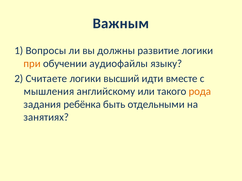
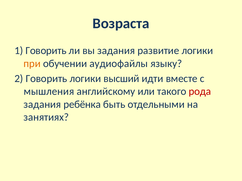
Важным: Важным -> Возраста
1 Вопросы: Вопросы -> Говорить
вы должны: должны -> задания
2 Считаете: Считаете -> Говорить
рода colour: orange -> red
